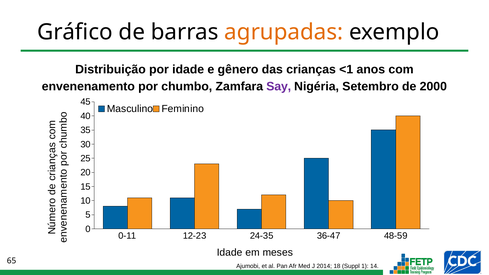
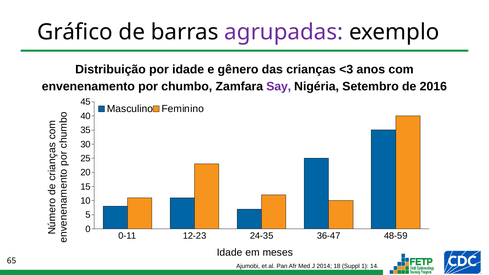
agrupadas colour: orange -> purple
<1: <1 -> <3
2000: 2000 -> 2016
